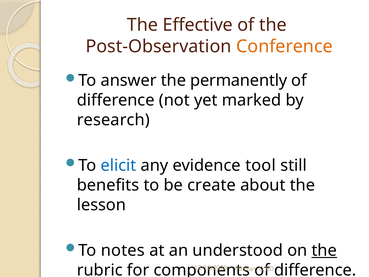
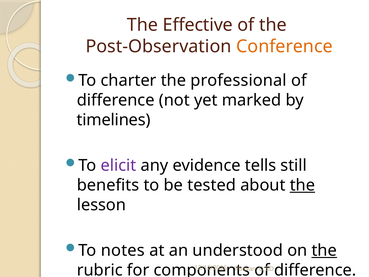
answer: answer -> charter
permanently: permanently -> professional
research: research -> timelines
elicit colour: blue -> purple
tool: tool -> tells
create: create -> tested
the at (302, 185) underline: none -> present
